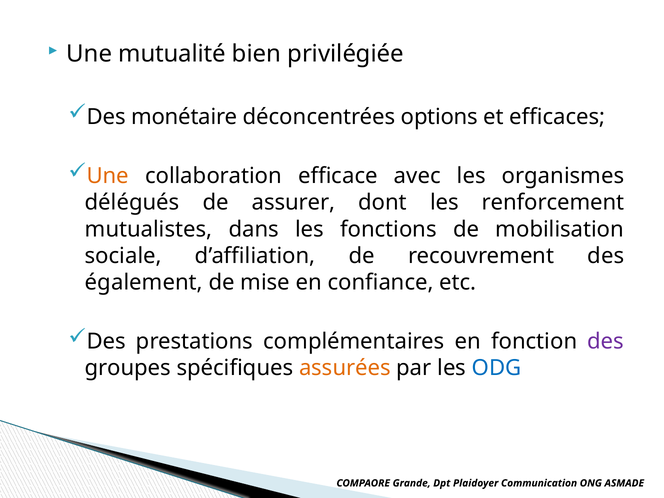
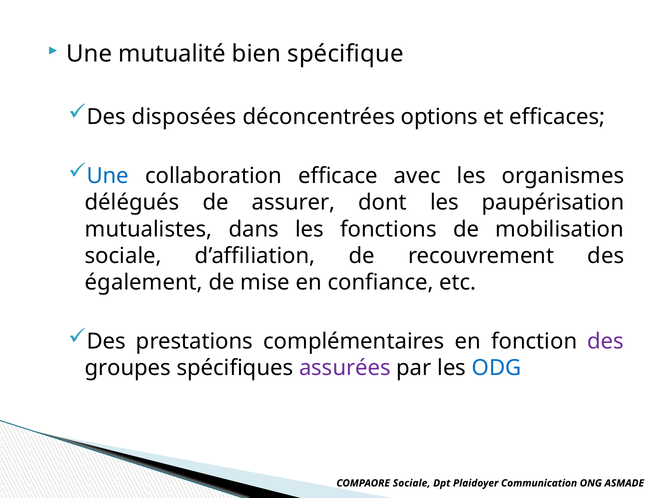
privilégiée: privilégiée -> spécifique
monétaire: monétaire -> disposées
Une at (108, 176) colour: orange -> blue
renforcement: renforcement -> paupérisation
assurées colour: orange -> purple
COMPAORE Grande: Grande -> Sociale
